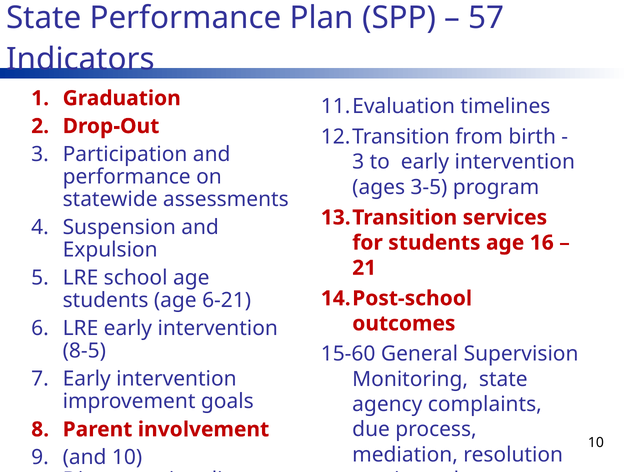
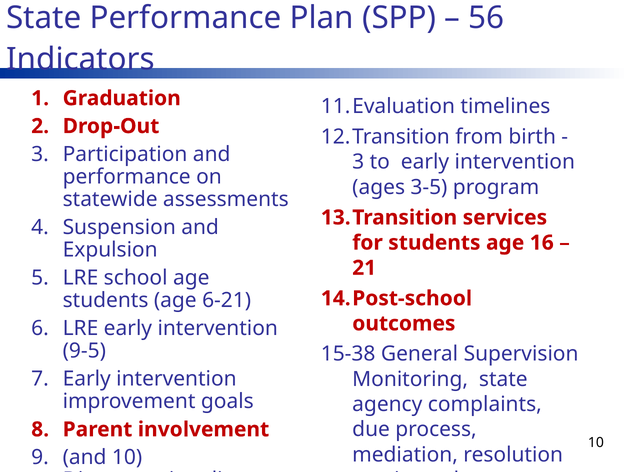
57: 57 -> 56
8-5: 8-5 -> 9-5
15-60: 15-60 -> 15-38
